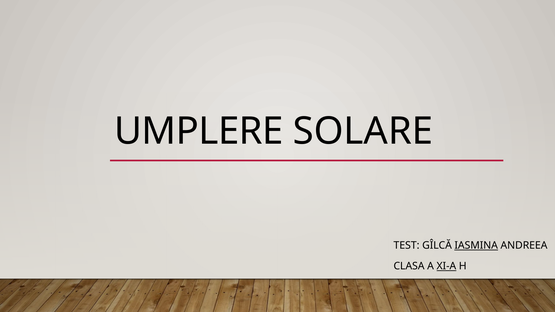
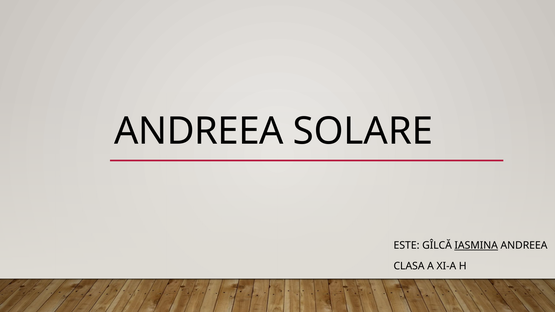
UMPLERE at (199, 131): UMPLERE -> ANDREEA
TEST: TEST -> ESTE
XI-A underline: present -> none
